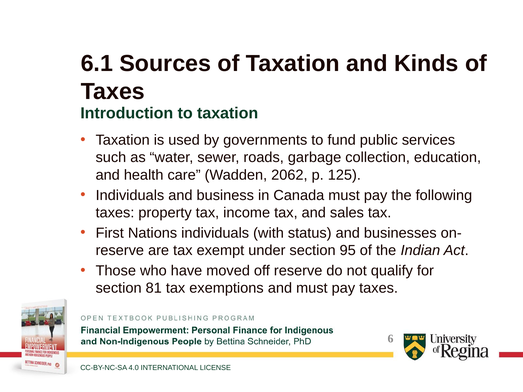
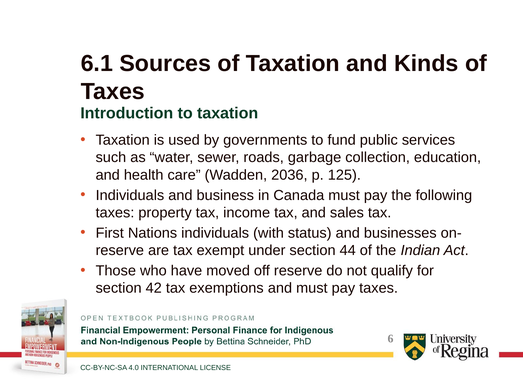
2062: 2062 -> 2036
95: 95 -> 44
81: 81 -> 42
